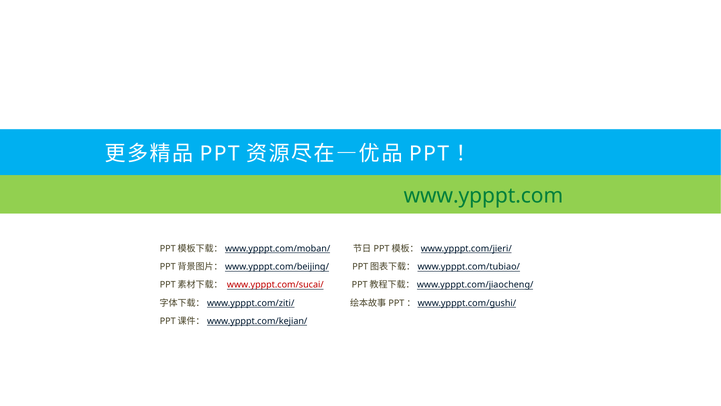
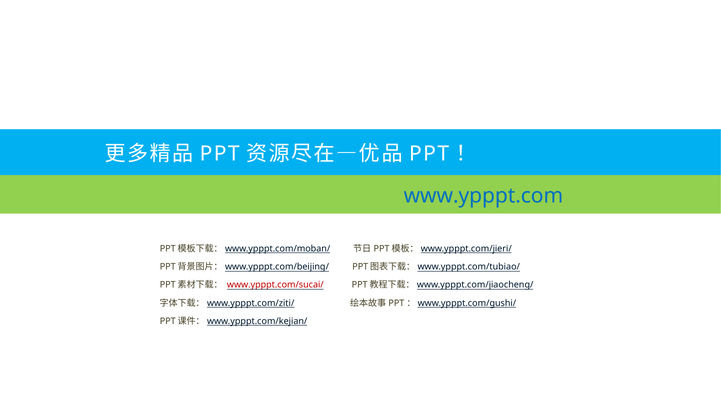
www.ypppt.com colour: green -> blue
